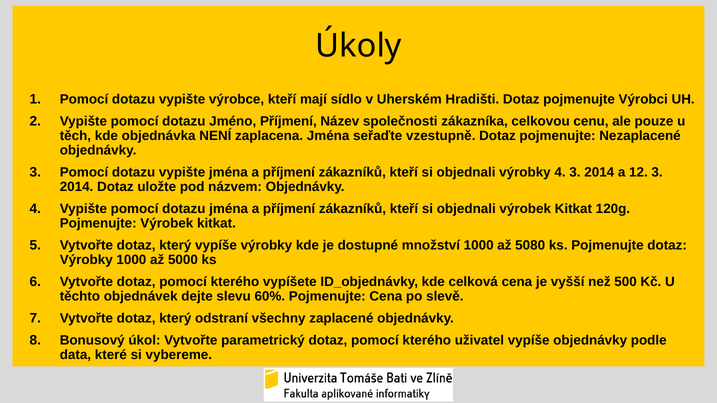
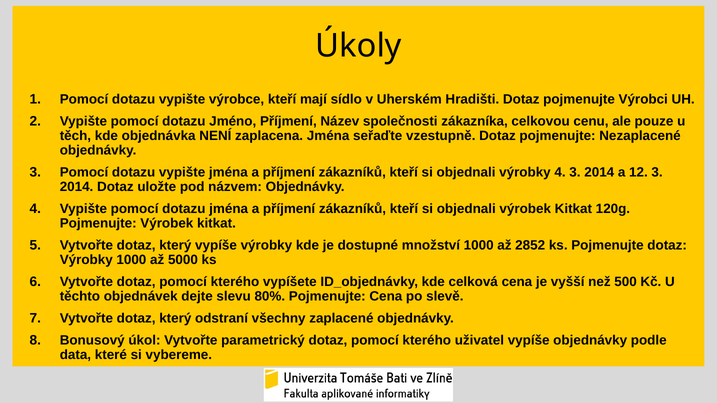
5080: 5080 -> 2852
60%: 60% -> 80%
